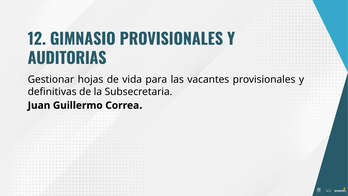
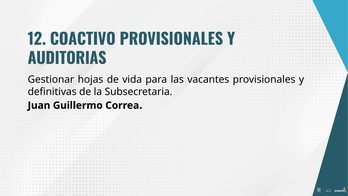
GIMNASIO: GIMNASIO -> COACTIVO
